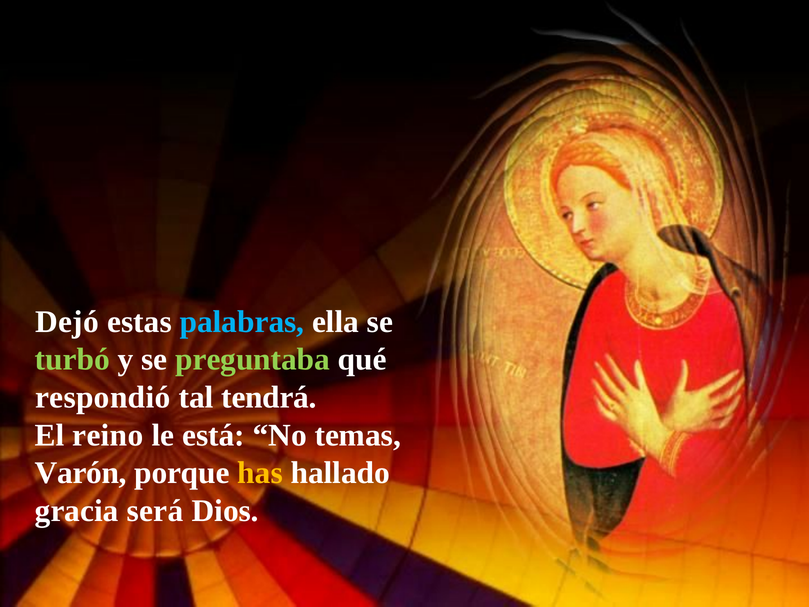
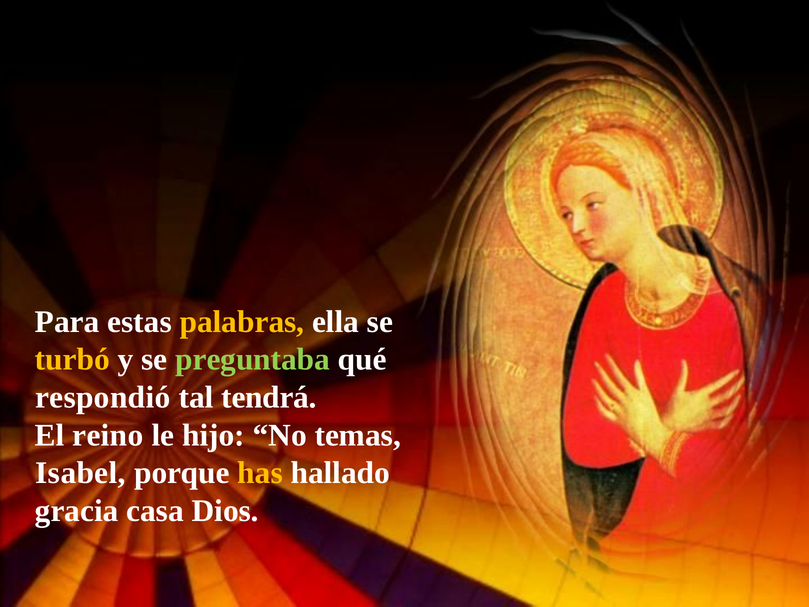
Dejó: Dejó -> Para
palabras colour: light blue -> yellow
turbó colour: light green -> yellow
está: está -> hijo
Varón: Varón -> Isabel
será: será -> casa
